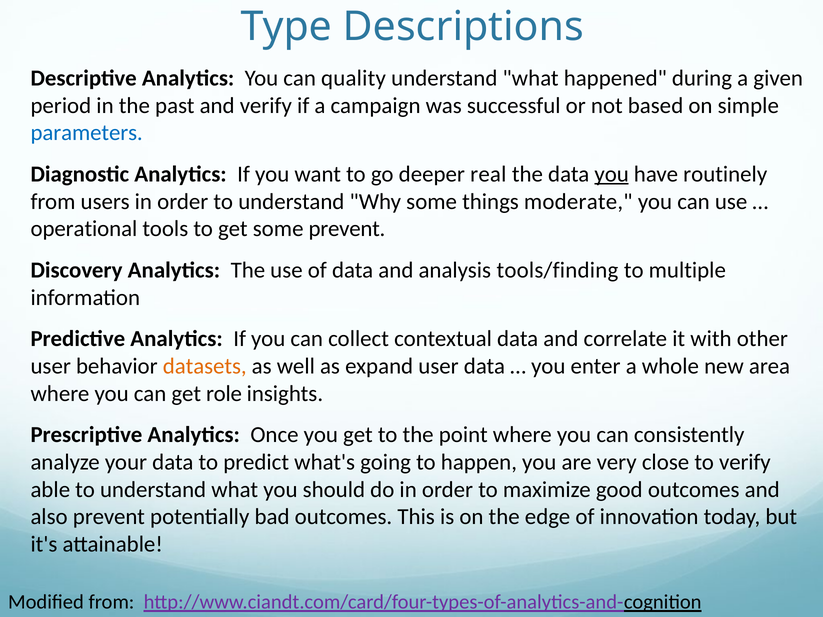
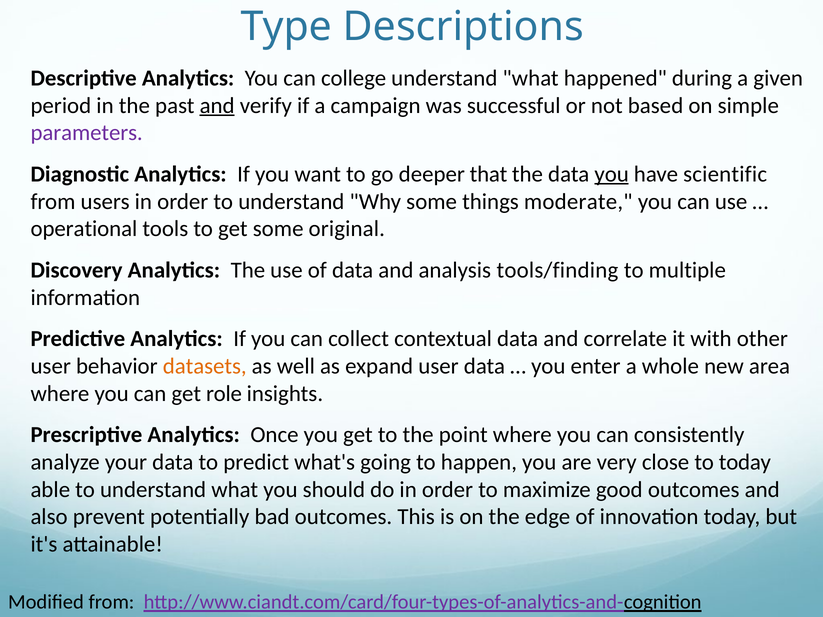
quality: quality -> college
and at (217, 106) underline: none -> present
parameters colour: blue -> purple
real: real -> that
routinely: routinely -> scientific
some prevent: prevent -> original
to verify: verify -> today
